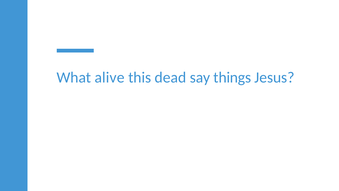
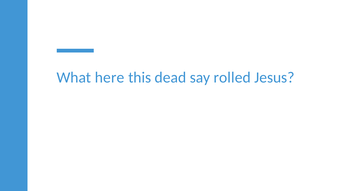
alive: alive -> here
things: things -> rolled
